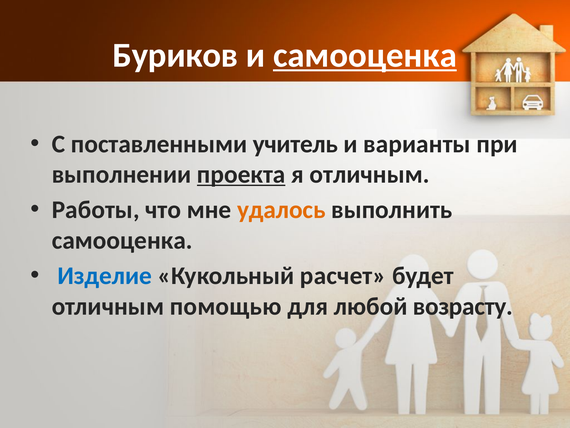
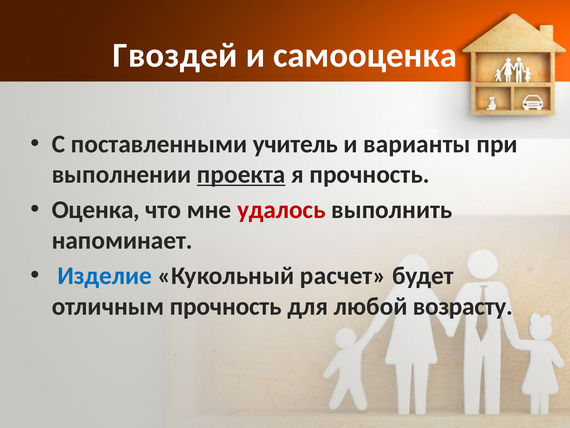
Буриков: Буриков -> Гвоздей
самооценка at (365, 55) underline: present -> none
я отличным: отличным -> прочность
Работы: Работы -> Оценка
удалось colour: orange -> red
самооценка at (122, 240): самооценка -> напоминает
отличным помощью: помощью -> прочность
